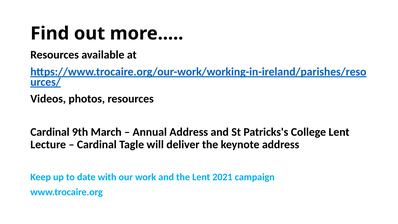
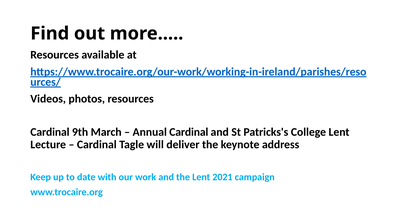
Annual Address: Address -> Cardinal
